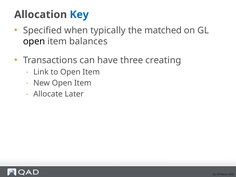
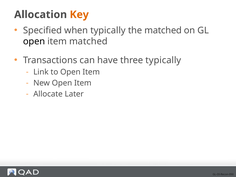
Key colour: blue -> orange
item balances: balances -> matched
three creating: creating -> typically
